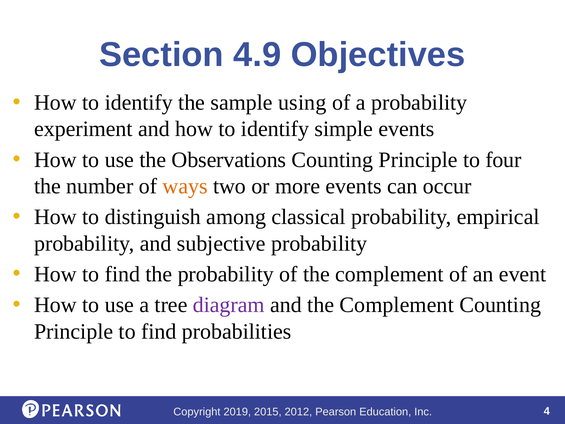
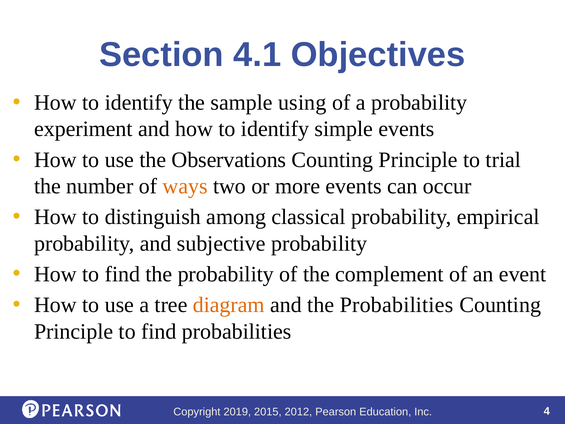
4.9: 4.9 -> 4.1
four: four -> trial
diagram colour: purple -> orange
and the Complement: Complement -> Probabilities
